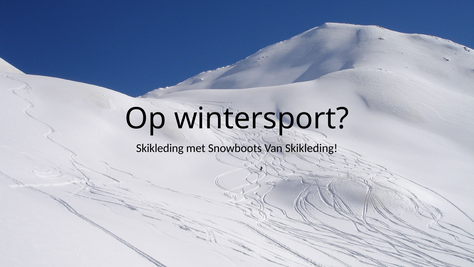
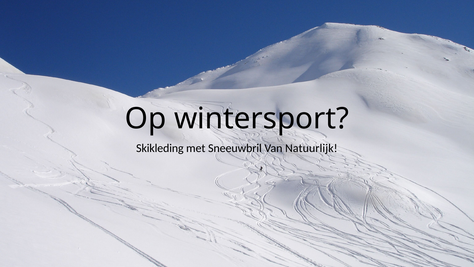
Snowboots: Snowboots -> Sneeuwbril
Van Skikleding: Skikleding -> Natuurlijk
